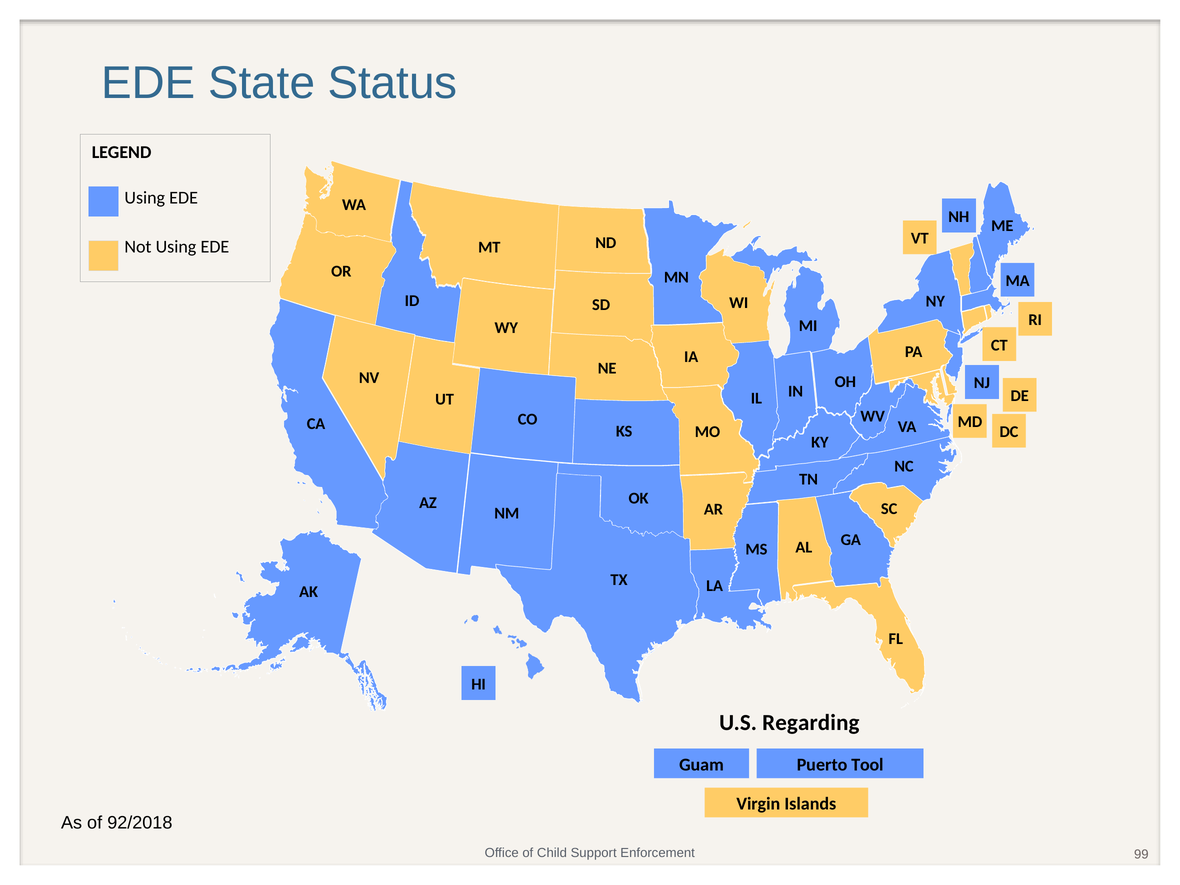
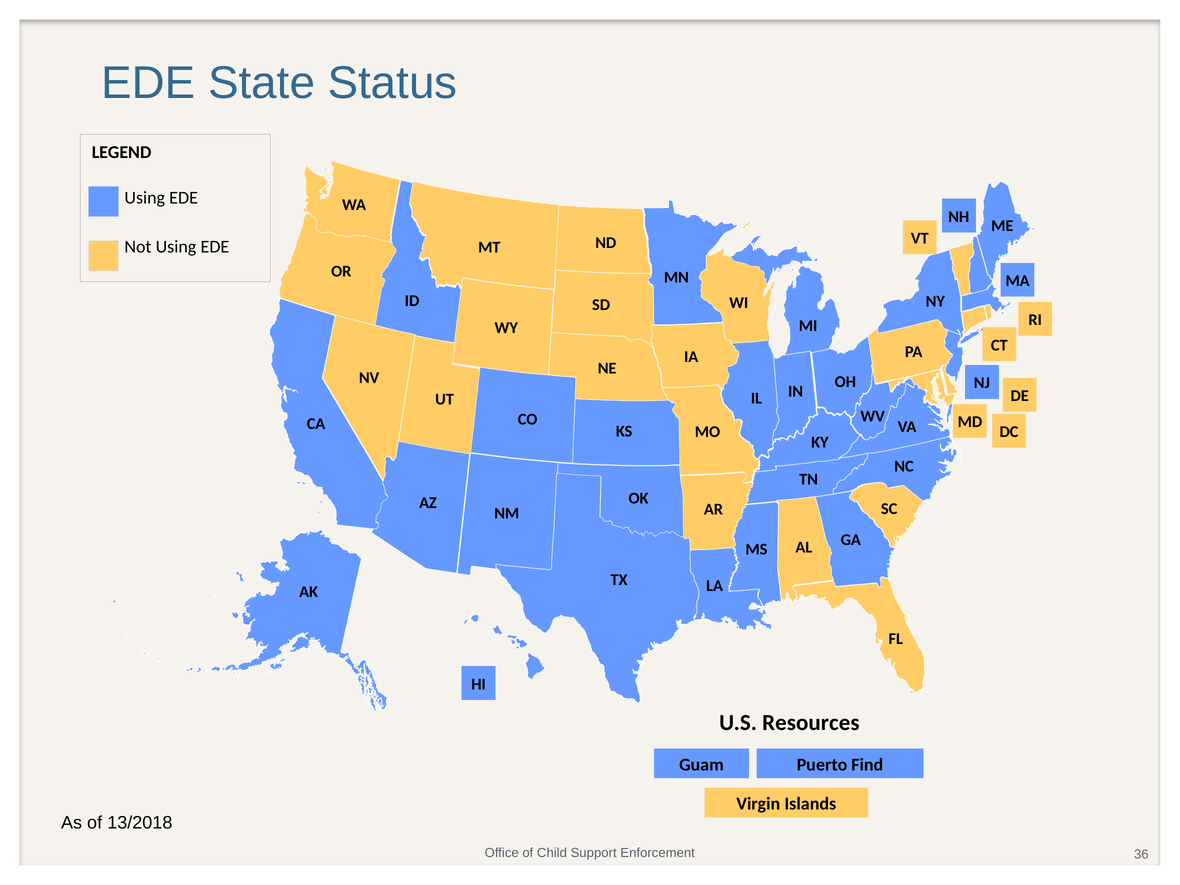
Regarding: Regarding -> Resources
Tool: Tool -> Find
92/2018: 92/2018 -> 13/2018
99: 99 -> 36
